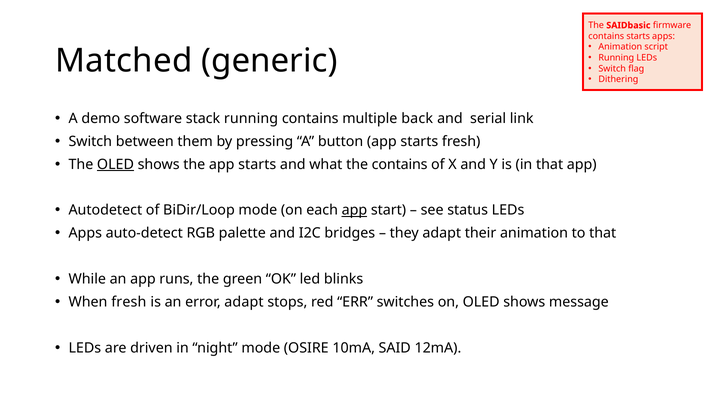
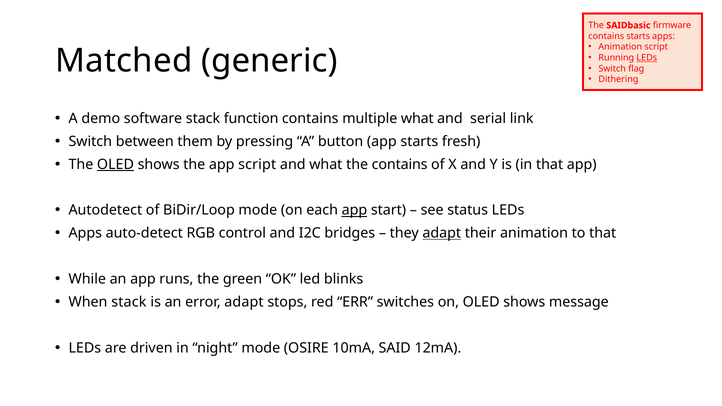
LEDs at (647, 58) underline: none -> present
stack running: running -> function
multiple back: back -> what
the app starts: starts -> script
palette: palette -> control
adapt at (442, 233) underline: none -> present
When fresh: fresh -> stack
